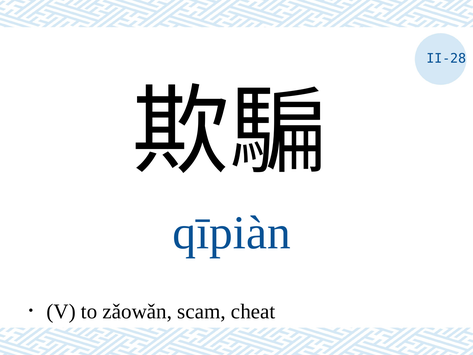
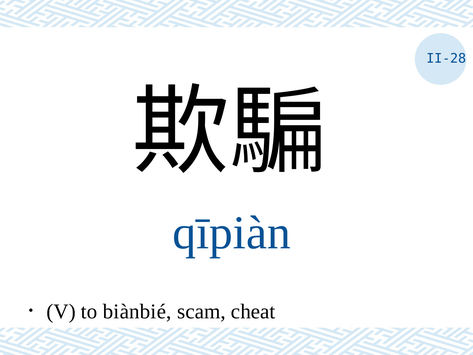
zǎowǎn: zǎowǎn -> biànbié
